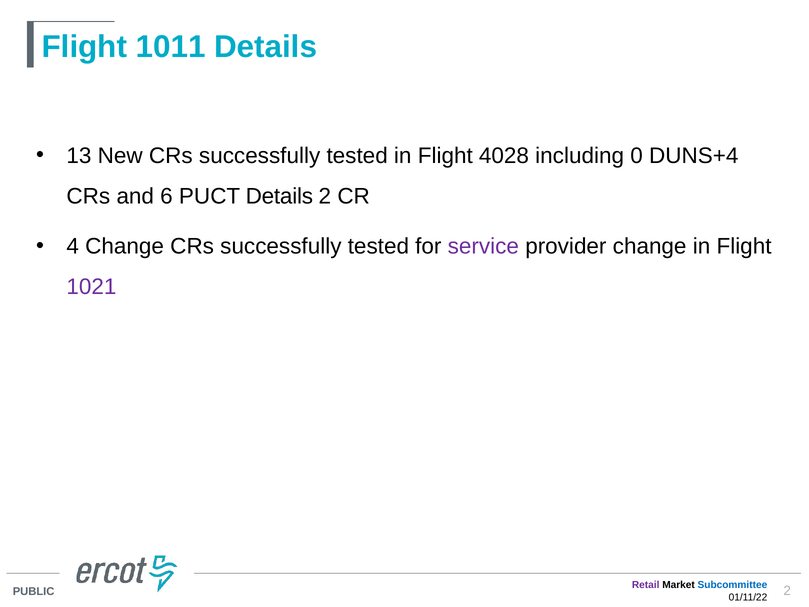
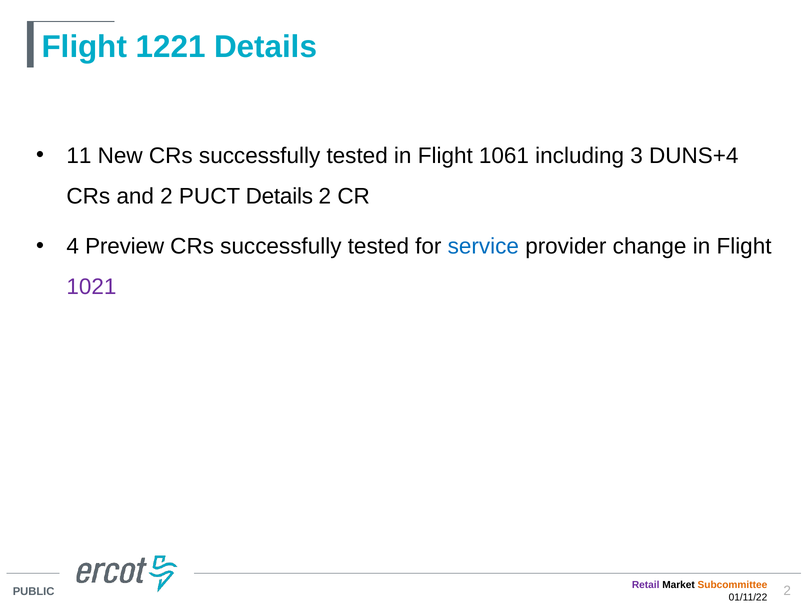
1011: 1011 -> 1221
13: 13 -> 11
4028: 4028 -> 1061
0: 0 -> 3
and 6: 6 -> 2
4 Change: Change -> Preview
service colour: purple -> blue
Subcommittee colour: blue -> orange
